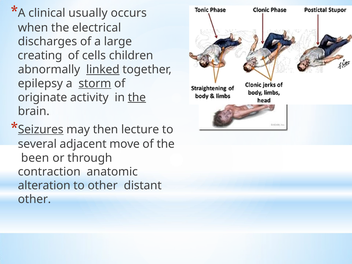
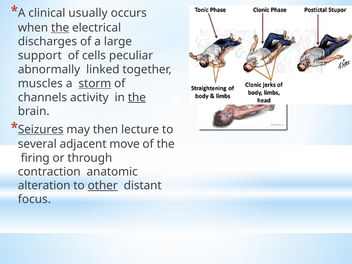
the at (60, 28) underline: none -> present
creating: creating -> support
children: children -> peculiar
linked underline: present -> none
epilepsy: epilepsy -> muscles
originate: originate -> channels
been: been -> firing
other at (103, 185) underline: none -> present
other at (34, 199): other -> focus
